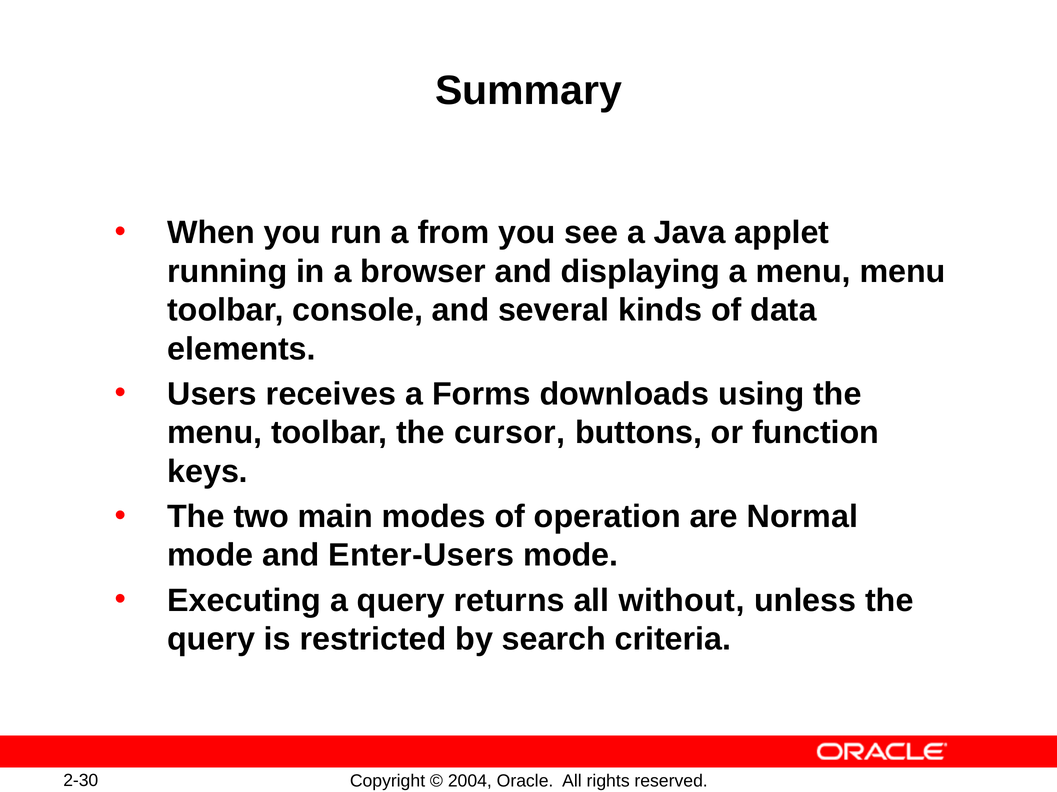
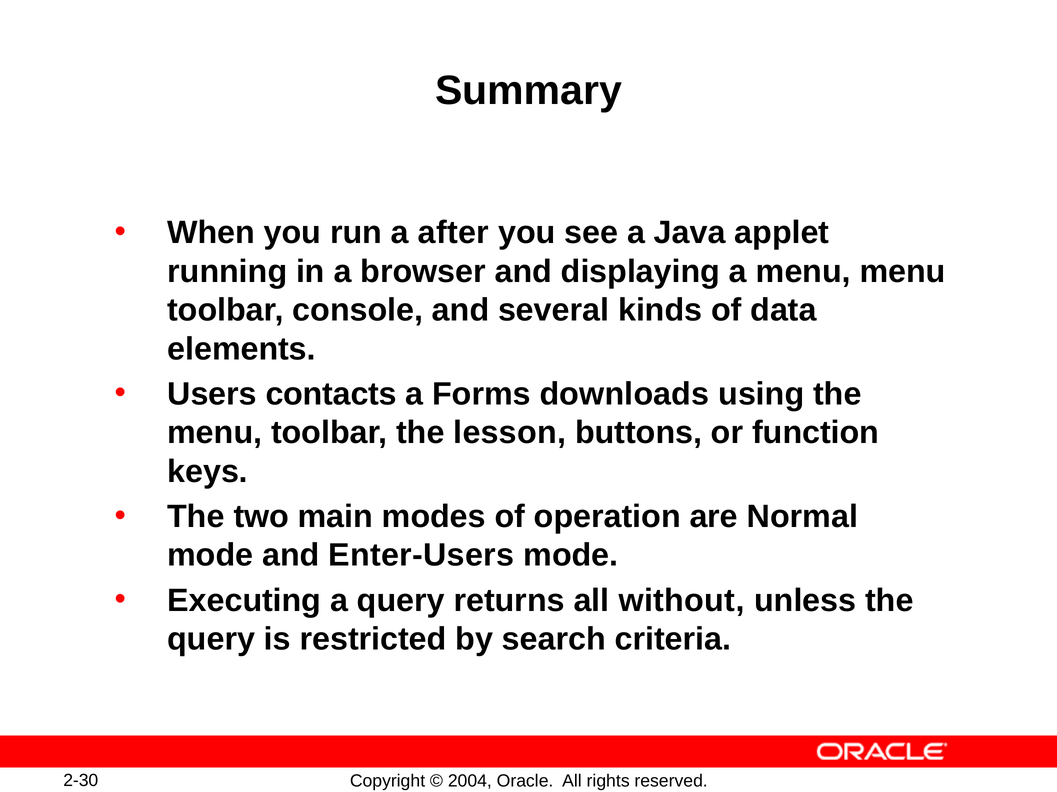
from: from -> after
receives: receives -> contacts
cursor: cursor -> lesson
